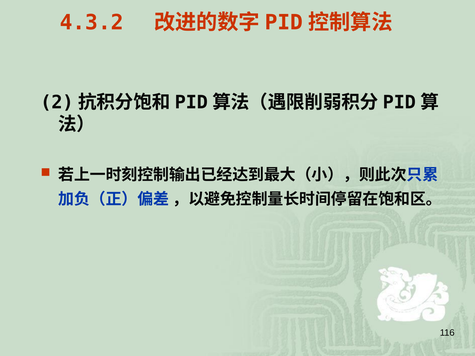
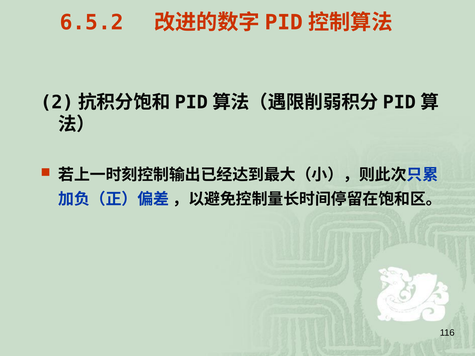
4.3.2: 4.3.2 -> 6.5.2
